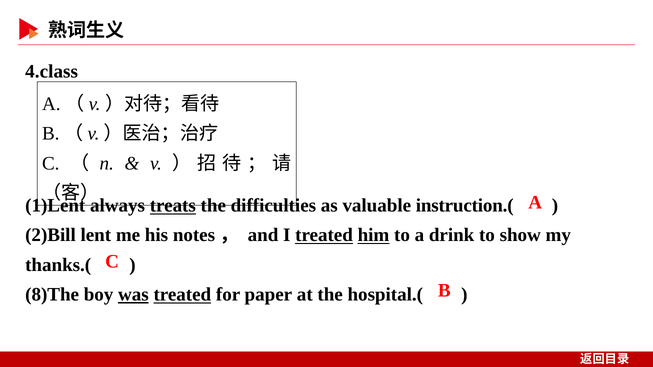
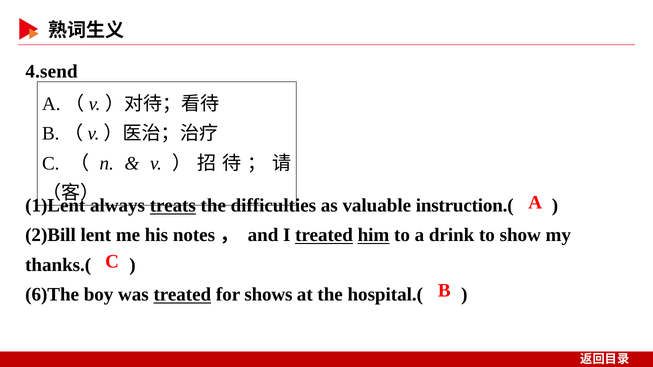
4.class: 4.class -> 4.send
8)The: 8)The -> 6)The
was underline: present -> none
paper: paper -> shows
